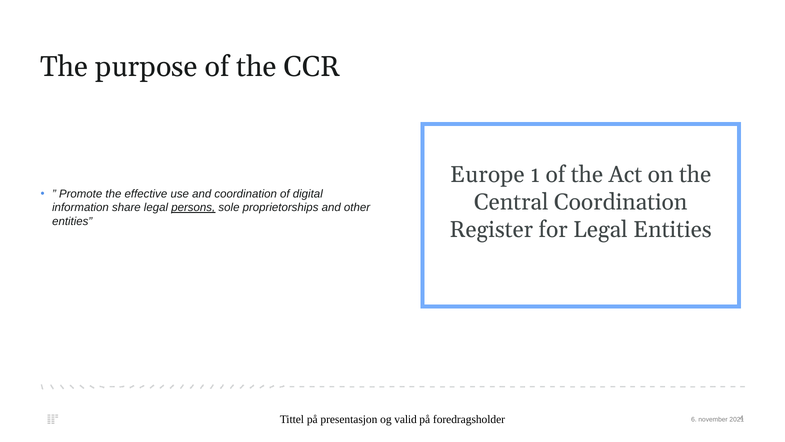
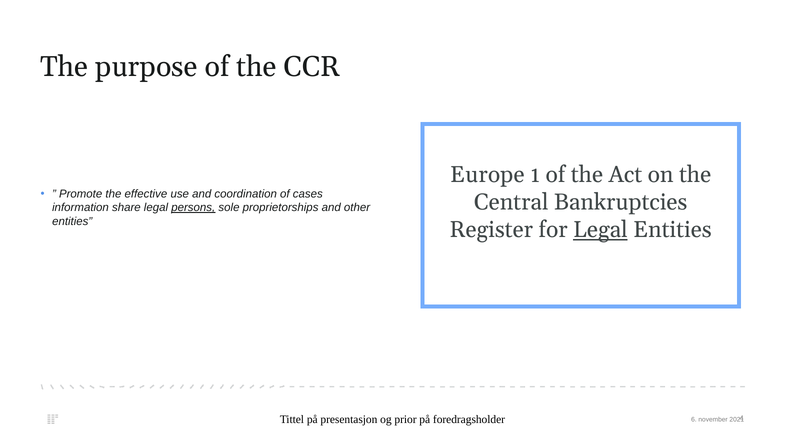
digital: digital -> cases
Central Coordination: Coordination -> Bankruptcies
Legal at (600, 230) underline: none -> present
valid: valid -> prior
